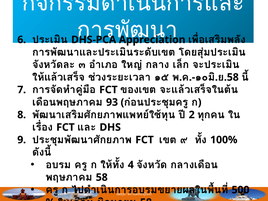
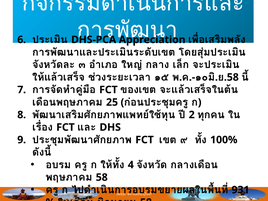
93: 93 -> 25
500: 500 -> 931
